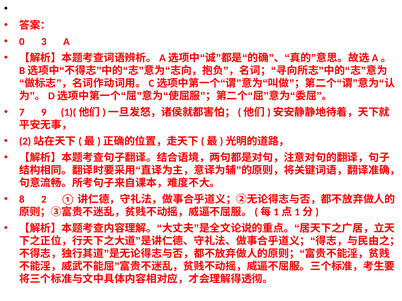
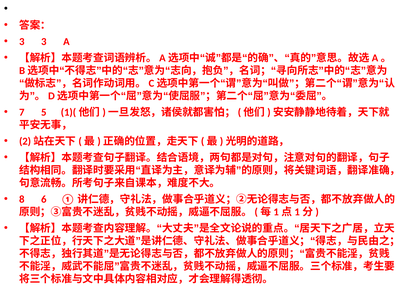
0 at (22, 42): 0 -> 3
9: 9 -> 5
2: 2 -> 6
